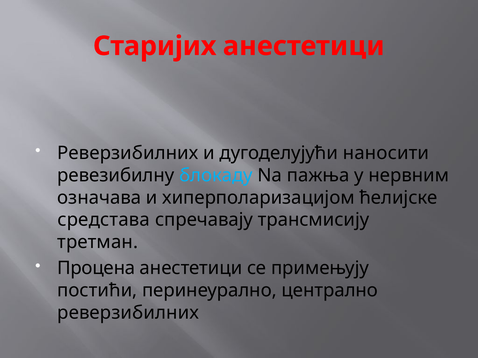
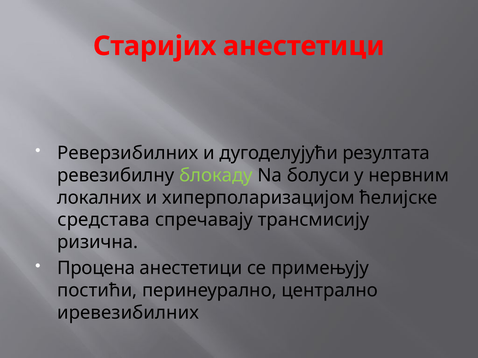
наносити: наносити -> резултата
блокаду colour: light blue -> light green
пажња: пажња -> болуси
означава: означава -> локалних
третман: третман -> ризична
реверзибилних at (128, 313): реверзибилних -> иревезибилних
